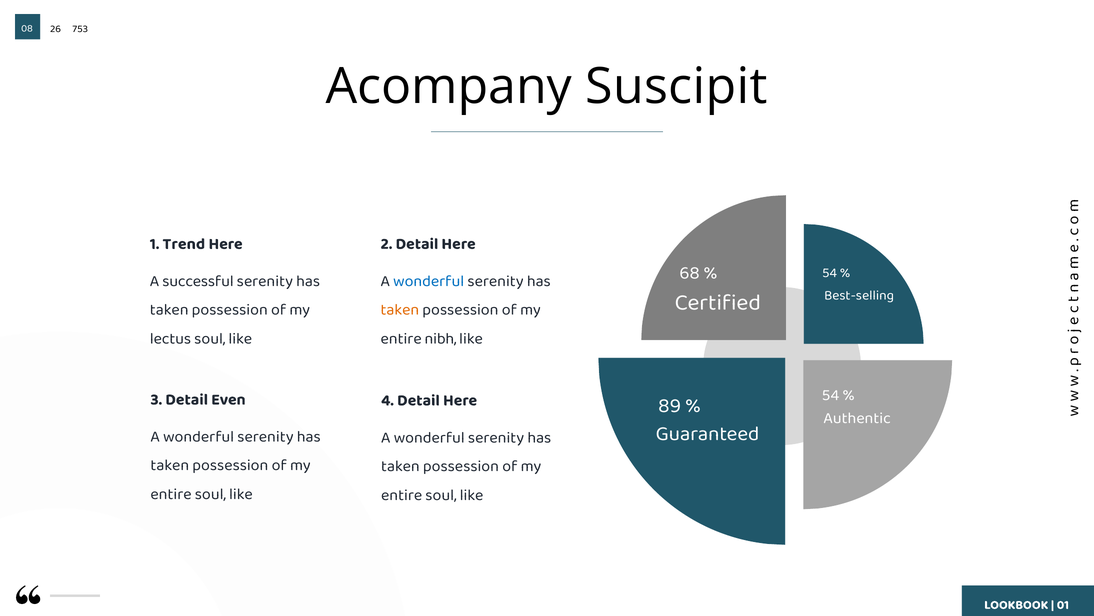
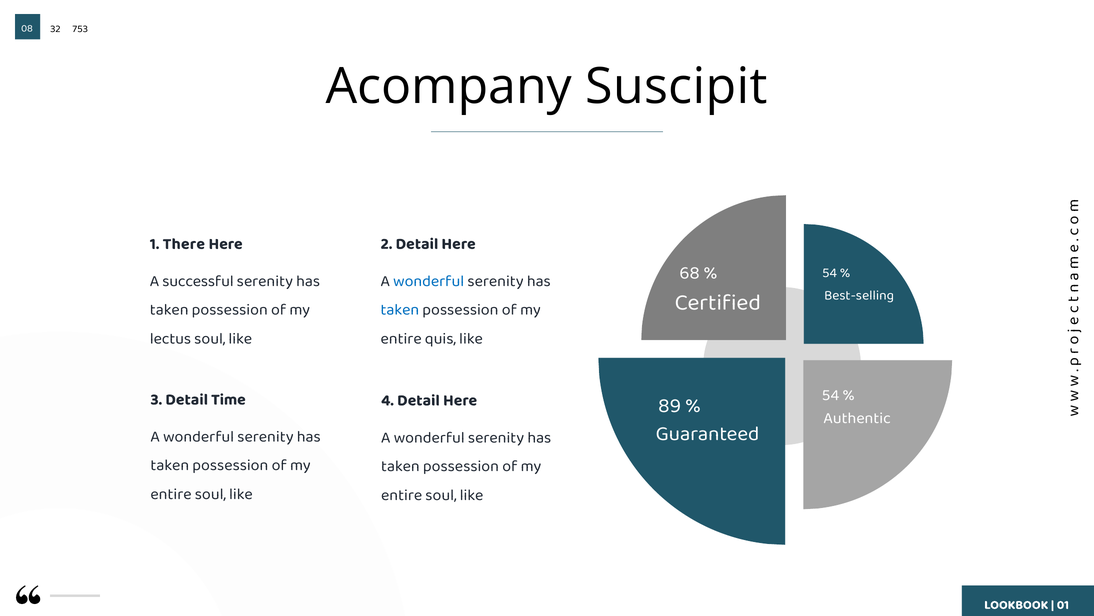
26: 26 -> 32
Trend: Trend -> There
taken at (400, 309) colour: orange -> blue
nibh: nibh -> quis
Even: Even -> Time
